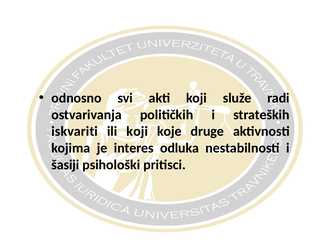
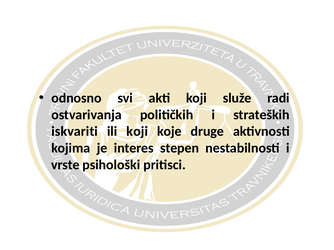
odluka: odluka -> stepen
šasiji: šasiji -> vrste
